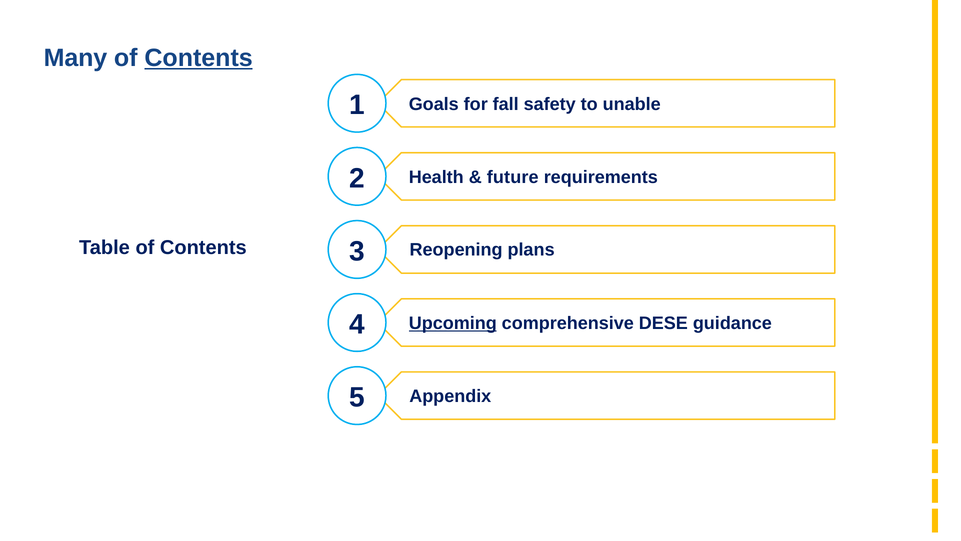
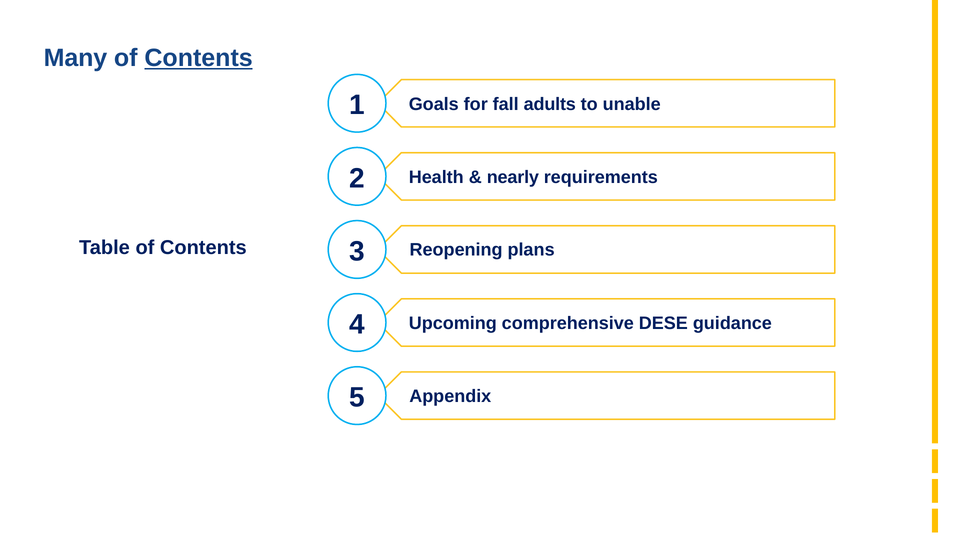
safety: safety -> adults
future: future -> nearly
Upcoming underline: present -> none
